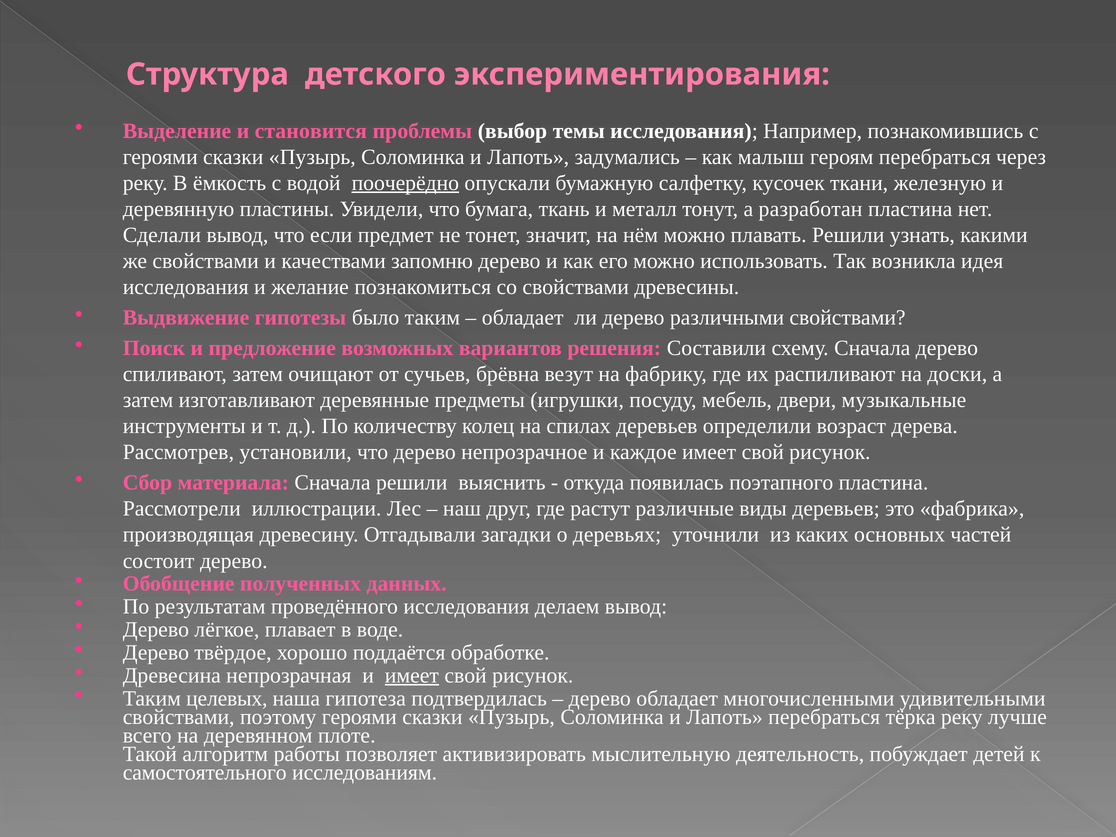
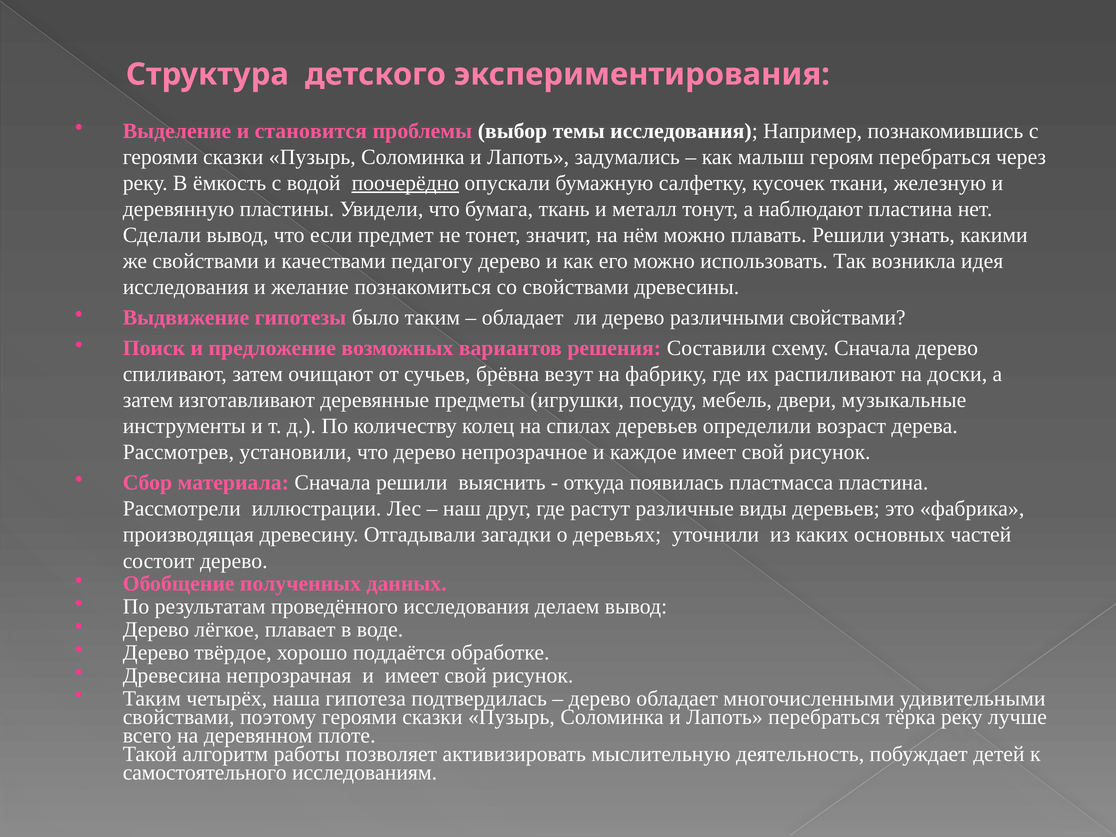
разработан: разработан -> наблюдают
запомню: запомню -> педагогу
поэтапного: поэтапного -> пластмасса
имеет at (412, 676) underline: present -> none
целевых: целевых -> четырёх
